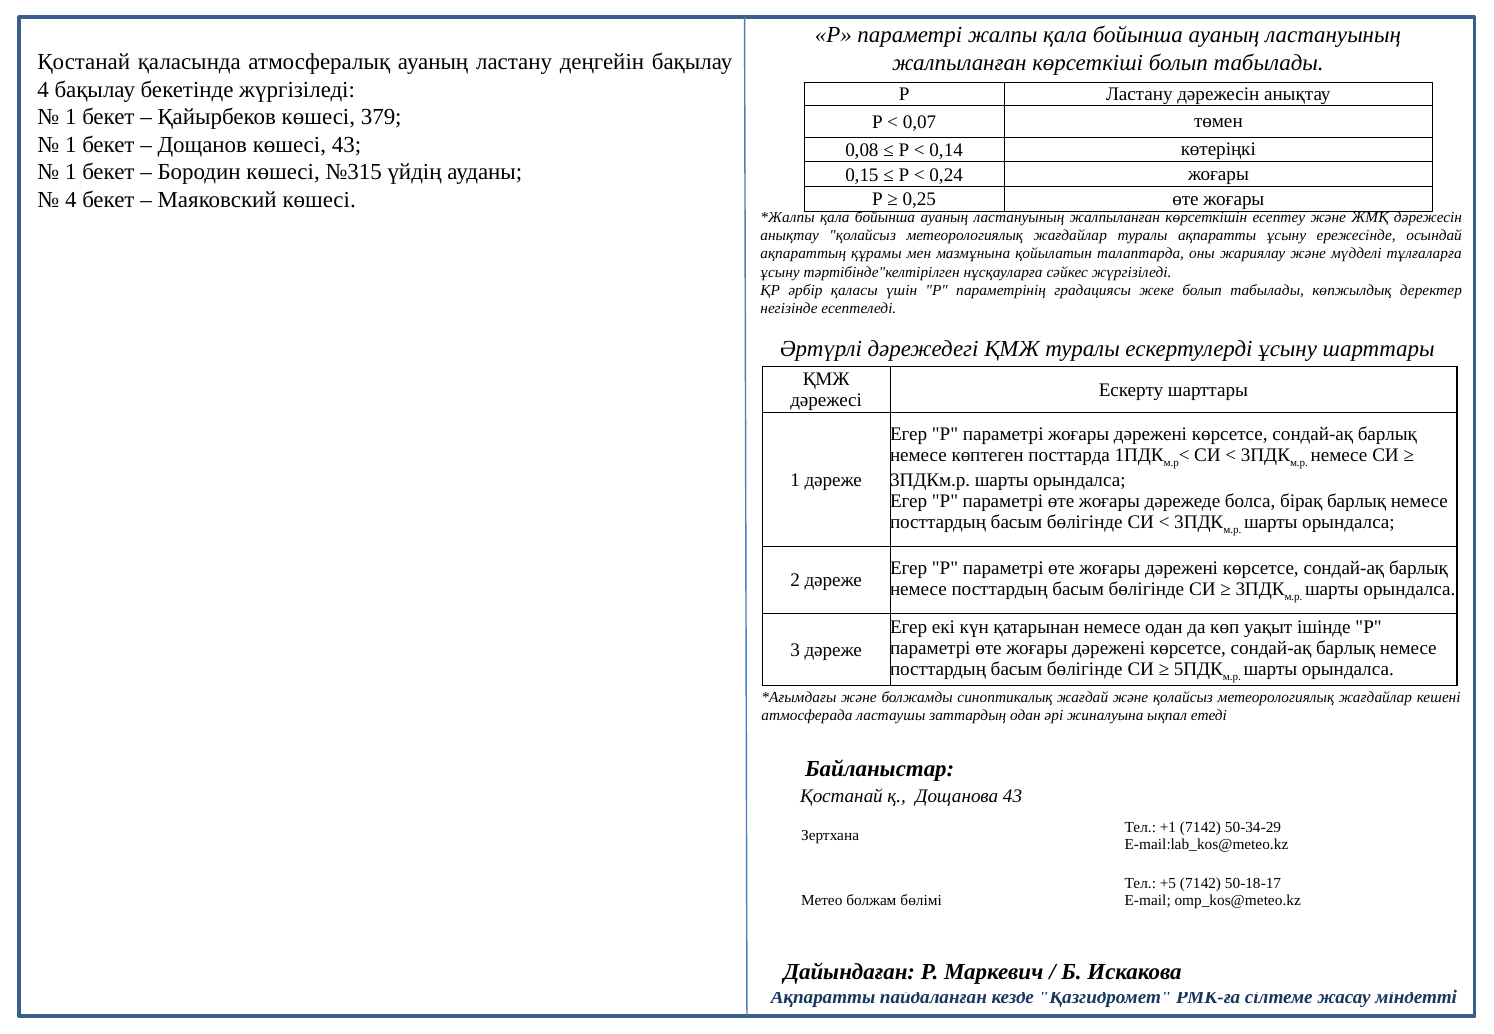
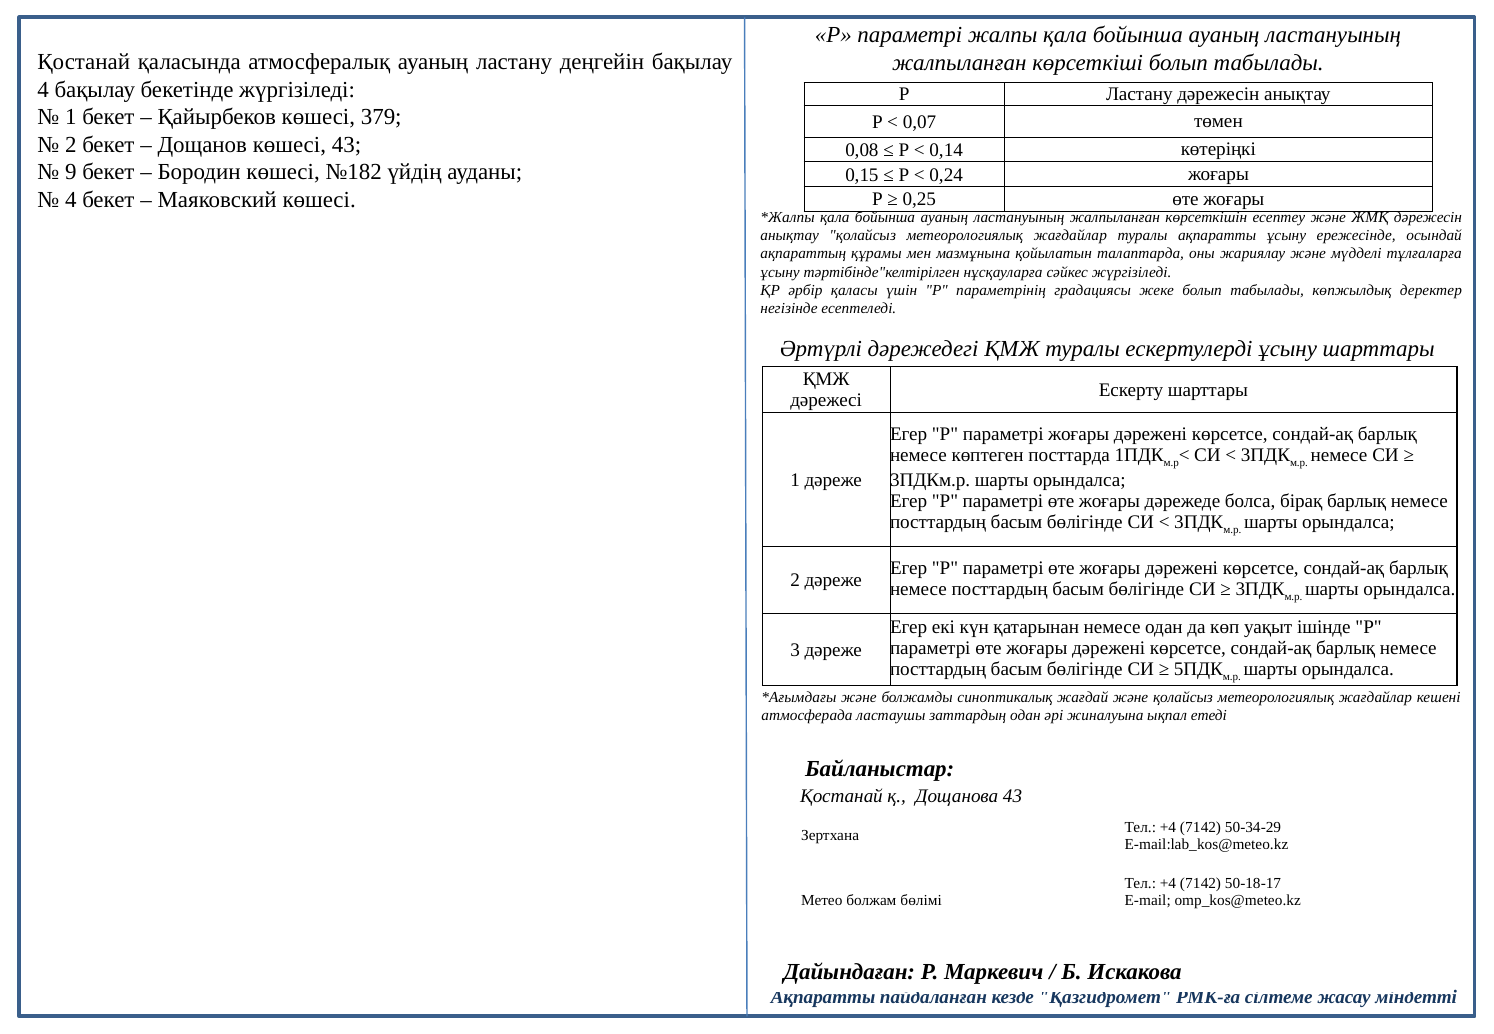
1 at (71, 145): 1 -> 2
1 at (71, 172): 1 -> 9
№315: №315 -> №182
+1 at (1168, 828): +1 -> +4
+5 at (1168, 883): +5 -> +4
